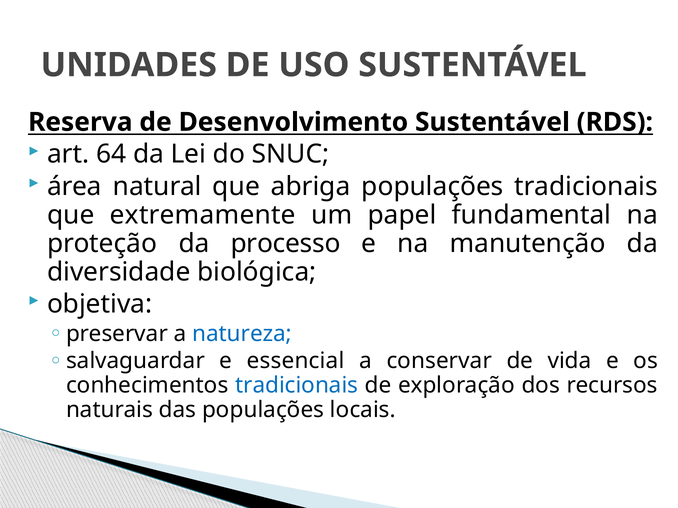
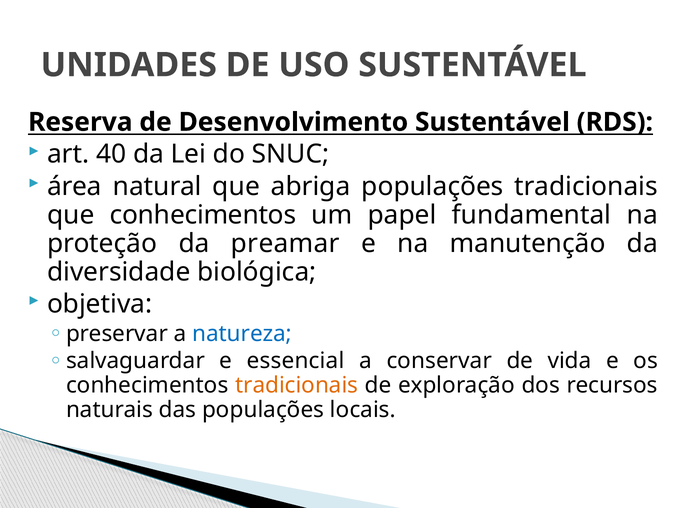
64: 64 -> 40
que extremamente: extremamente -> conhecimentos
processo: processo -> preamar
tradicionais at (297, 386) colour: blue -> orange
